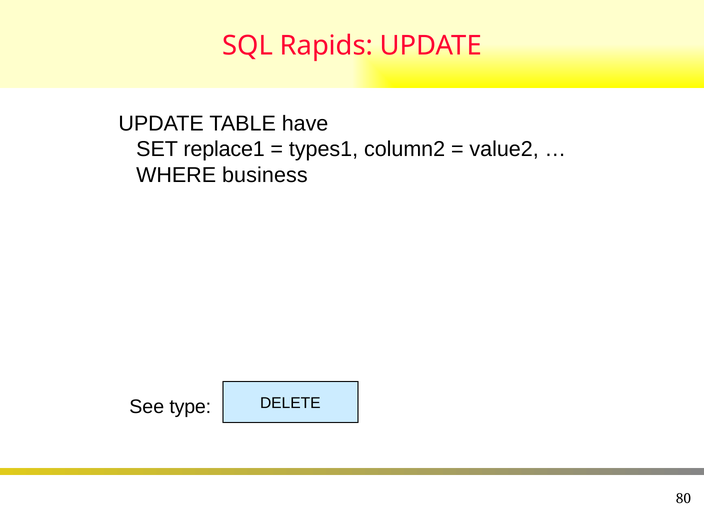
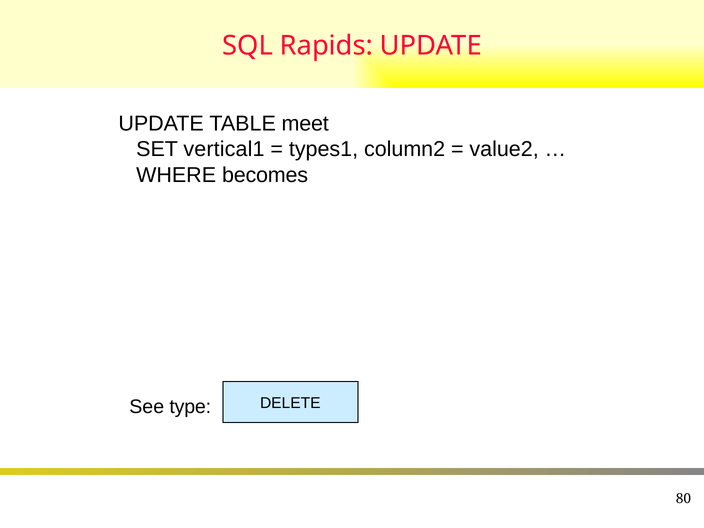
have: have -> meet
replace1: replace1 -> vertical1
business: business -> becomes
